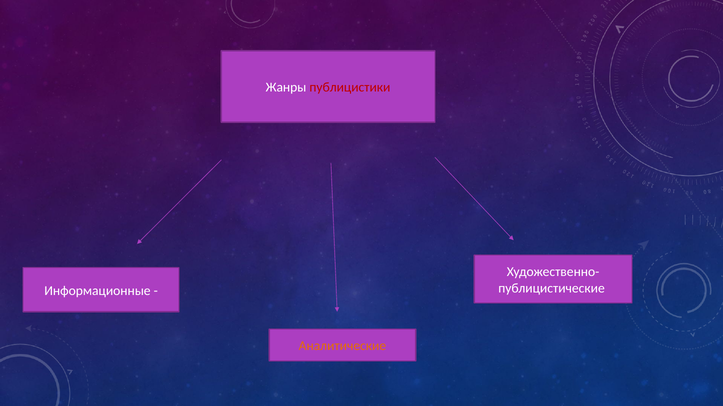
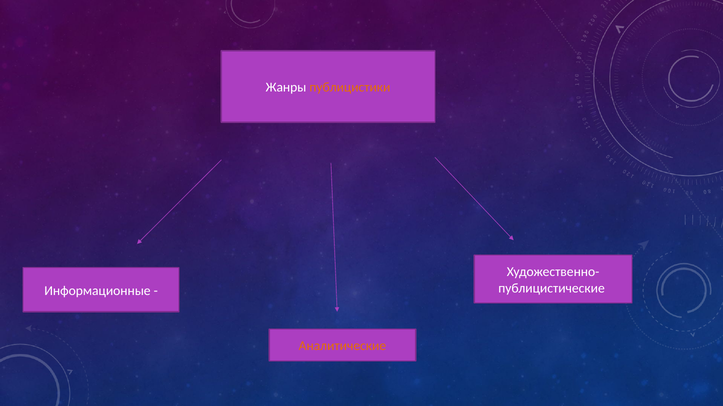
публицистики colour: red -> orange
